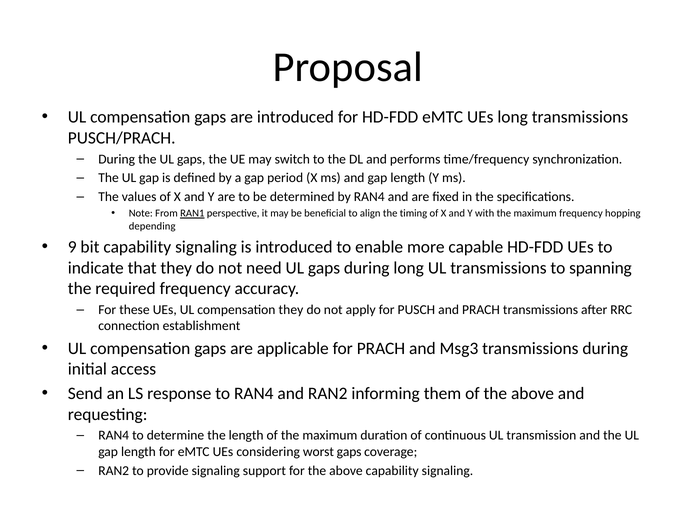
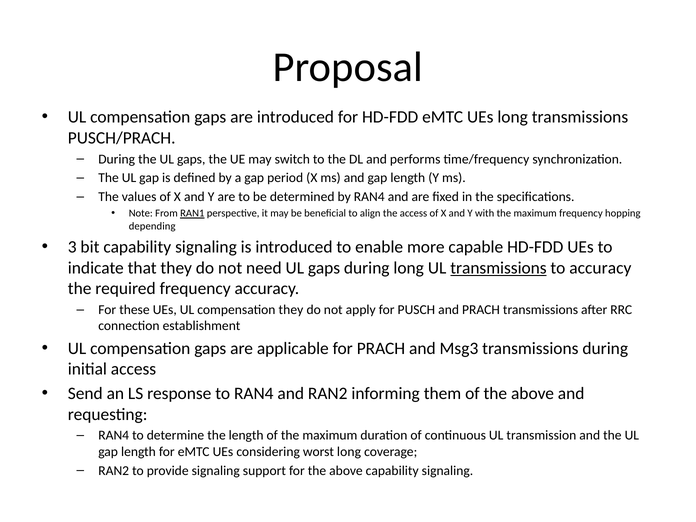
the timing: timing -> access
9: 9 -> 3
transmissions at (498, 268) underline: none -> present
to spanning: spanning -> accuracy
worst gaps: gaps -> long
